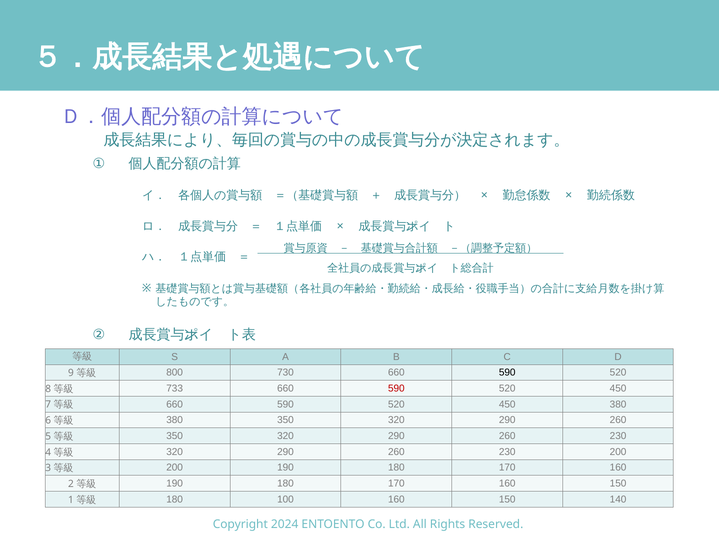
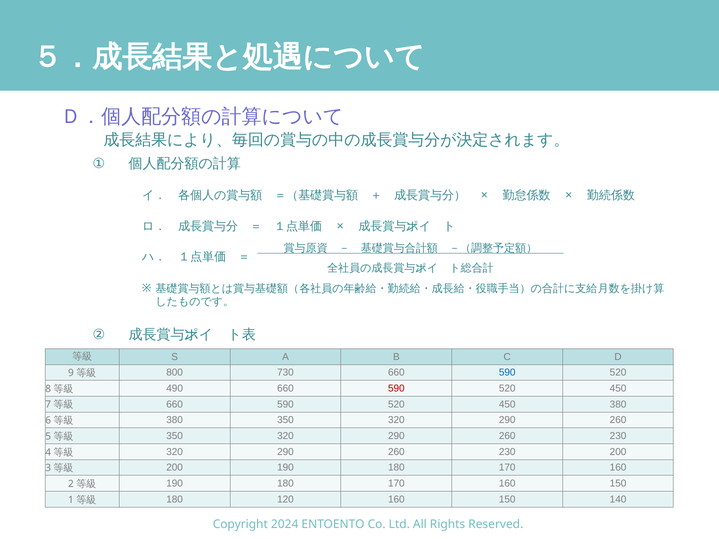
590 at (507, 373) colour: black -> blue
733: 733 -> 490
100: 100 -> 120
